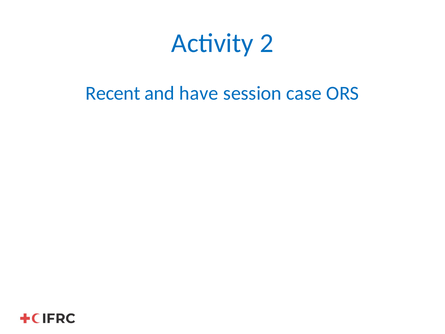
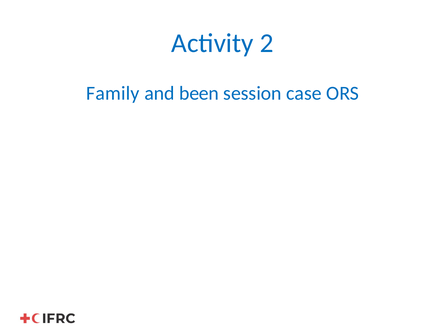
Recent: Recent -> Family
have: have -> been
